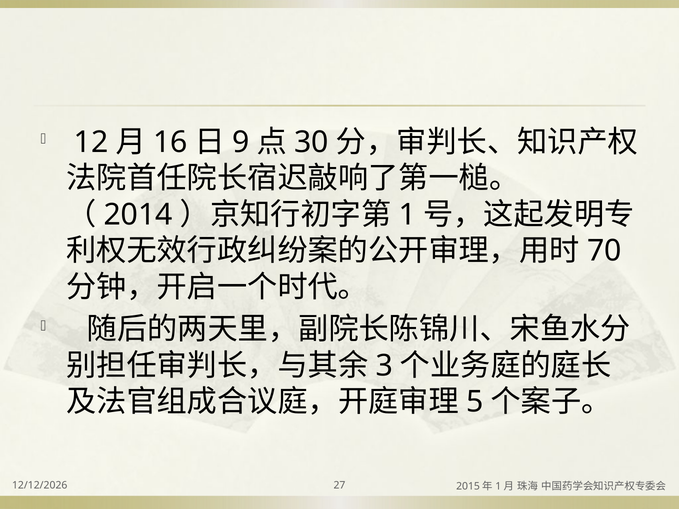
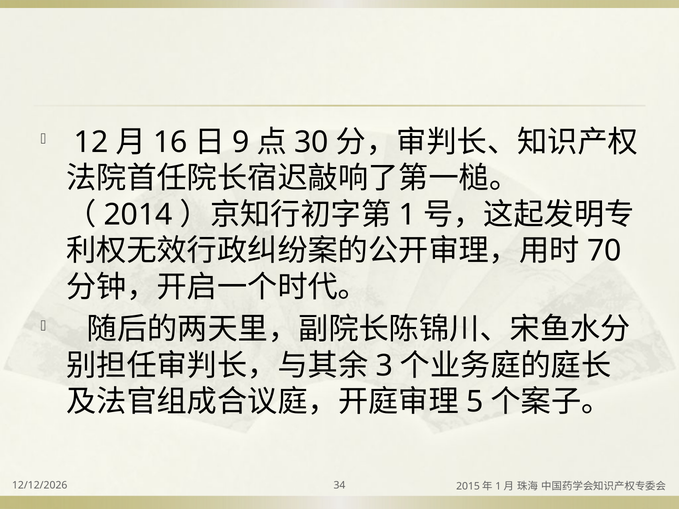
27: 27 -> 34
